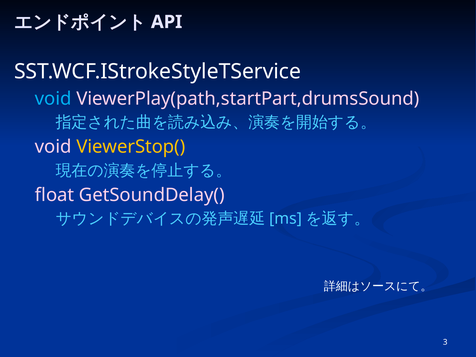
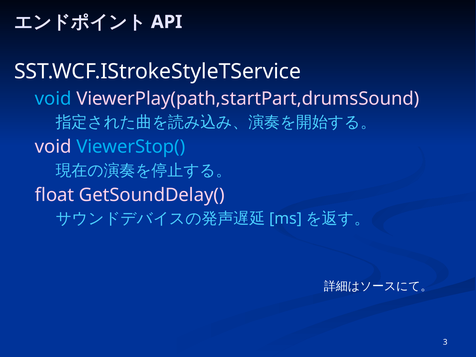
ViewerStop( colour: yellow -> light blue
